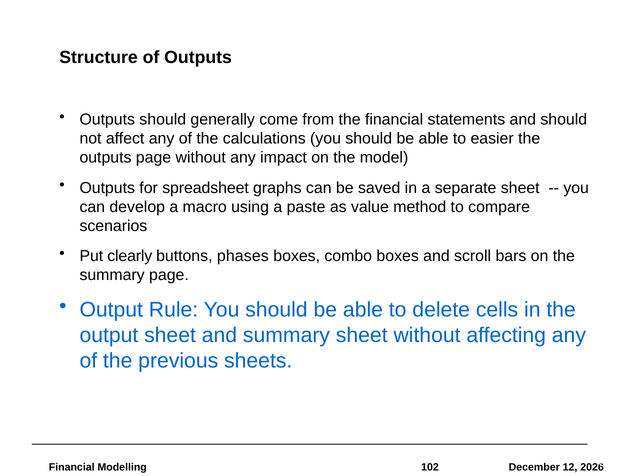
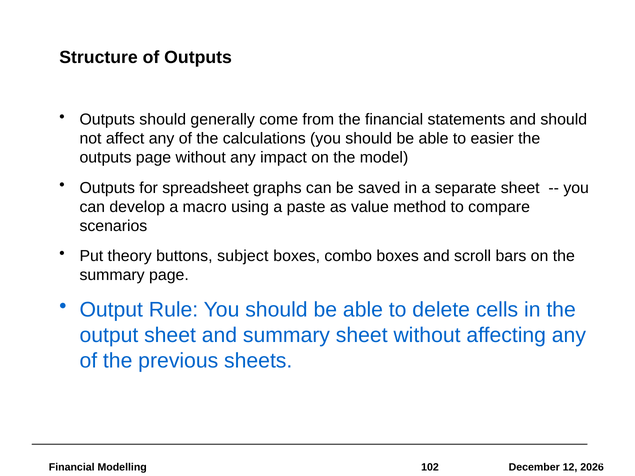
clearly: clearly -> theory
phases: phases -> subject
